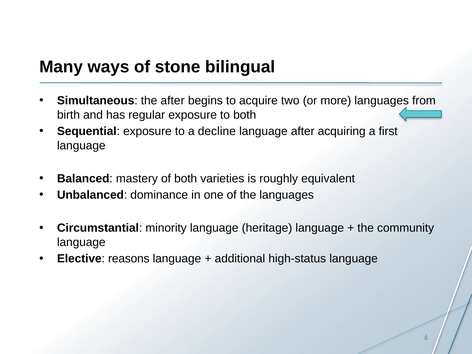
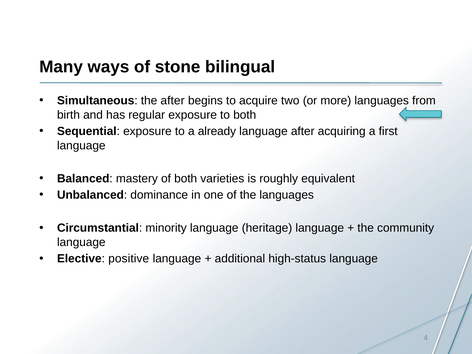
decline: decline -> already
reasons: reasons -> positive
